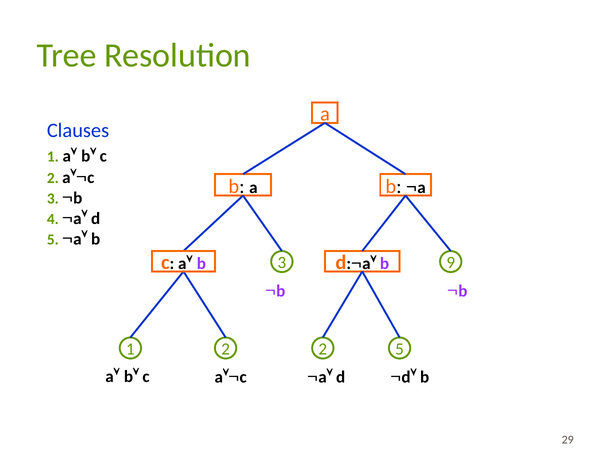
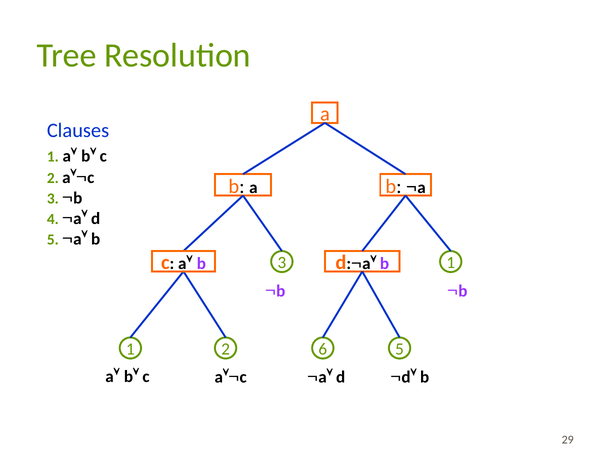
3 9: 9 -> 1
1 2: 2 -> 6
